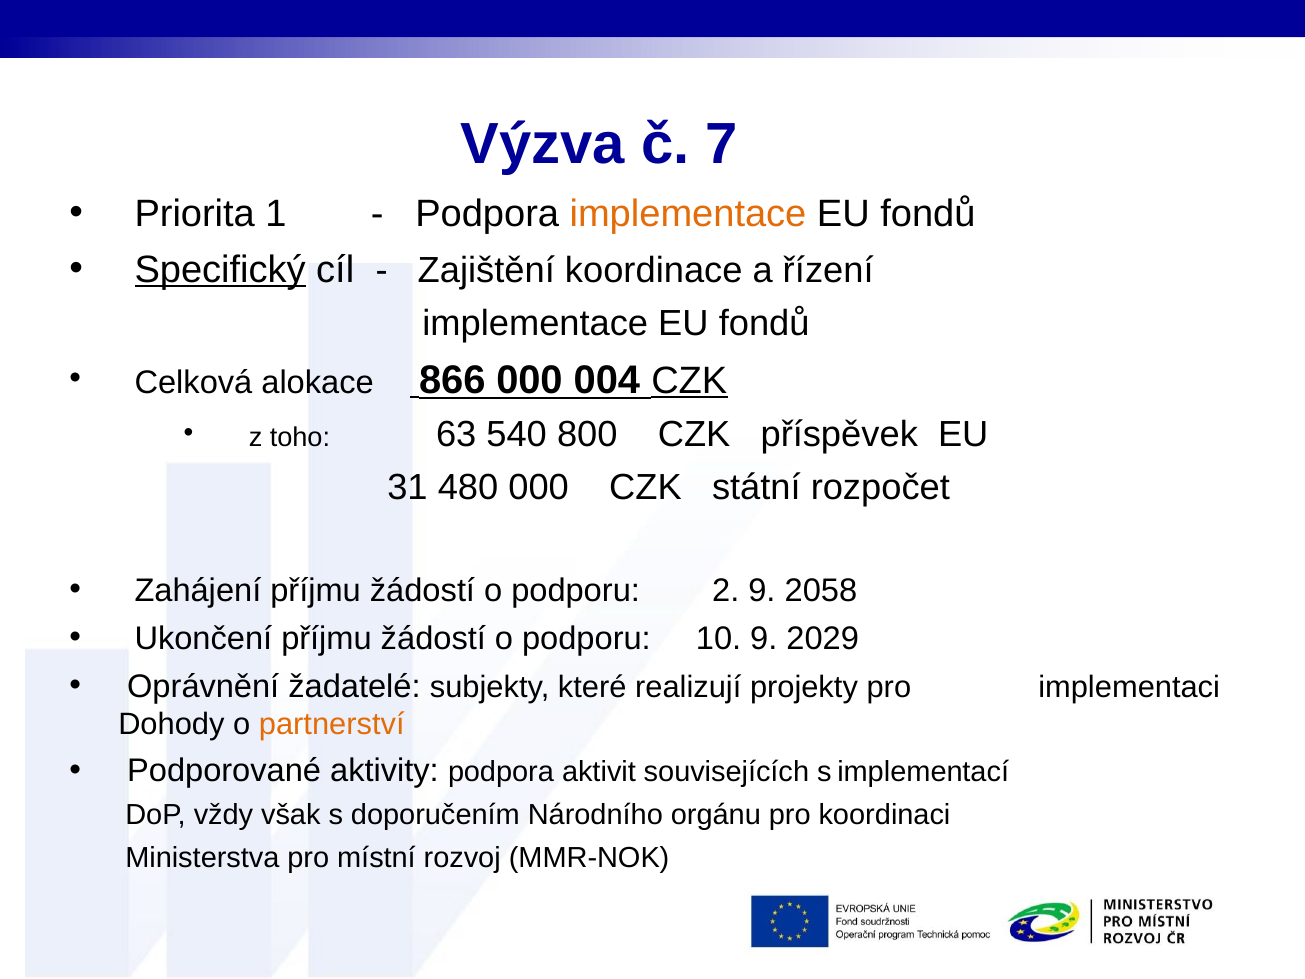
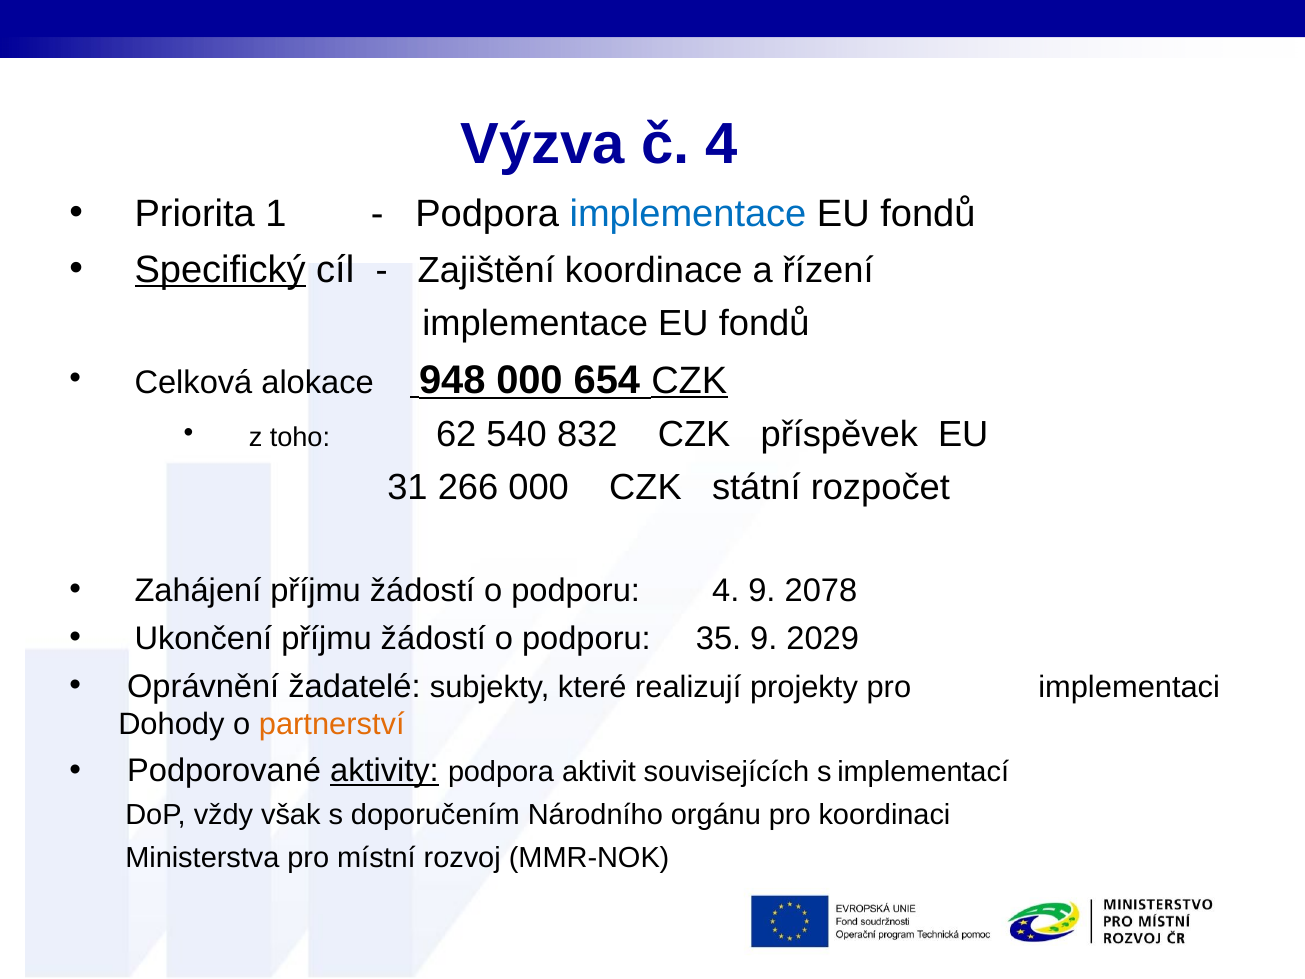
č 7: 7 -> 4
implementace at (688, 214) colour: orange -> blue
866: 866 -> 948
004: 004 -> 654
63: 63 -> 62
800: 800 -> 832
480: 480 -> 266
podporu 2: 2 -> 4
2058: 2058 -> 2078
10: 10 -> 35
aktivity underline: none -> present
